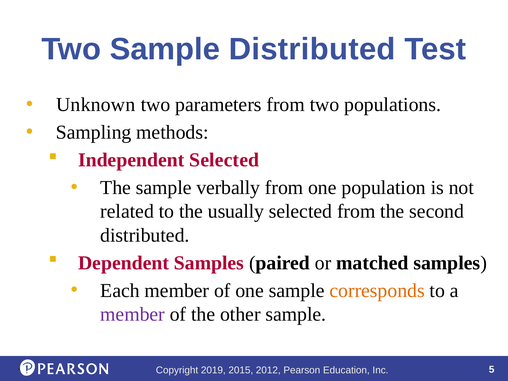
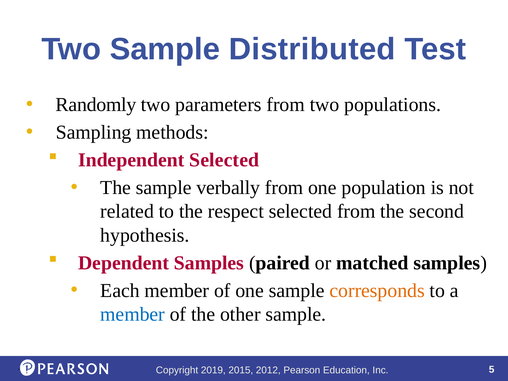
Unknown: Unknown -> Randomly
usually: usually -> respect
distributed at (145, 235): distributed -> hypothesis
member at (133, 314) colour: purple -> blue
